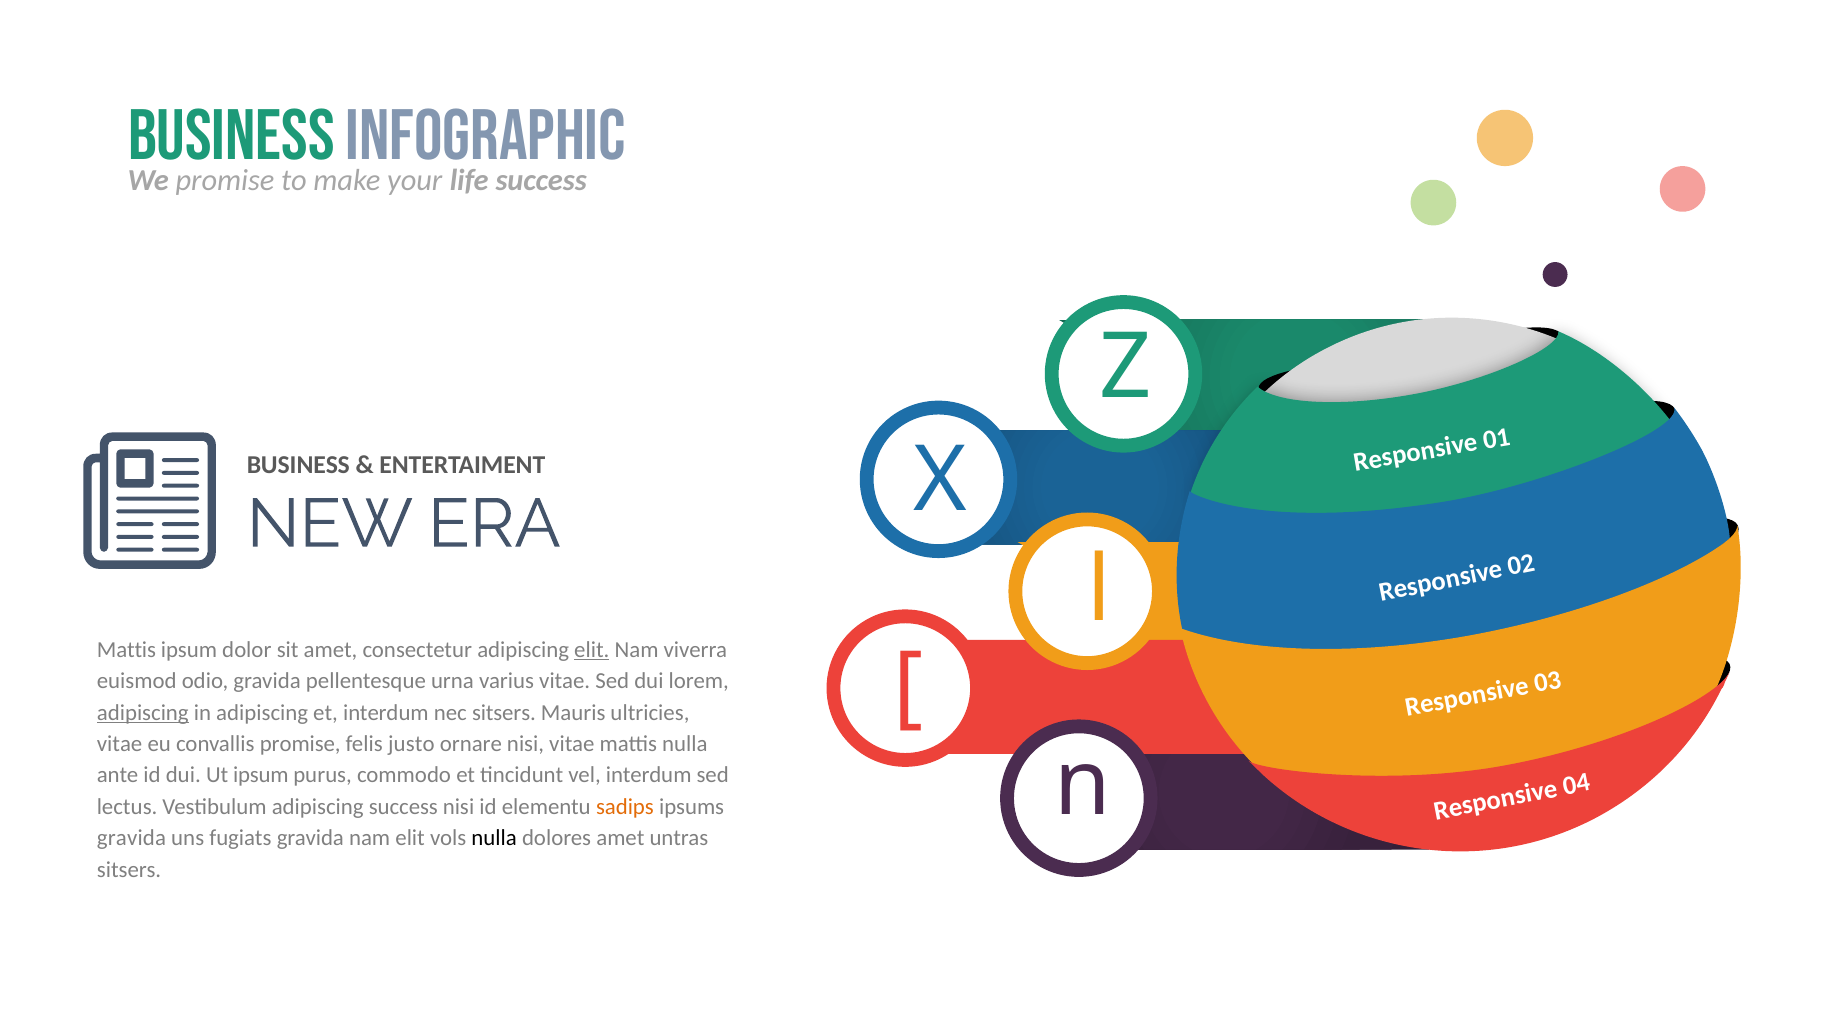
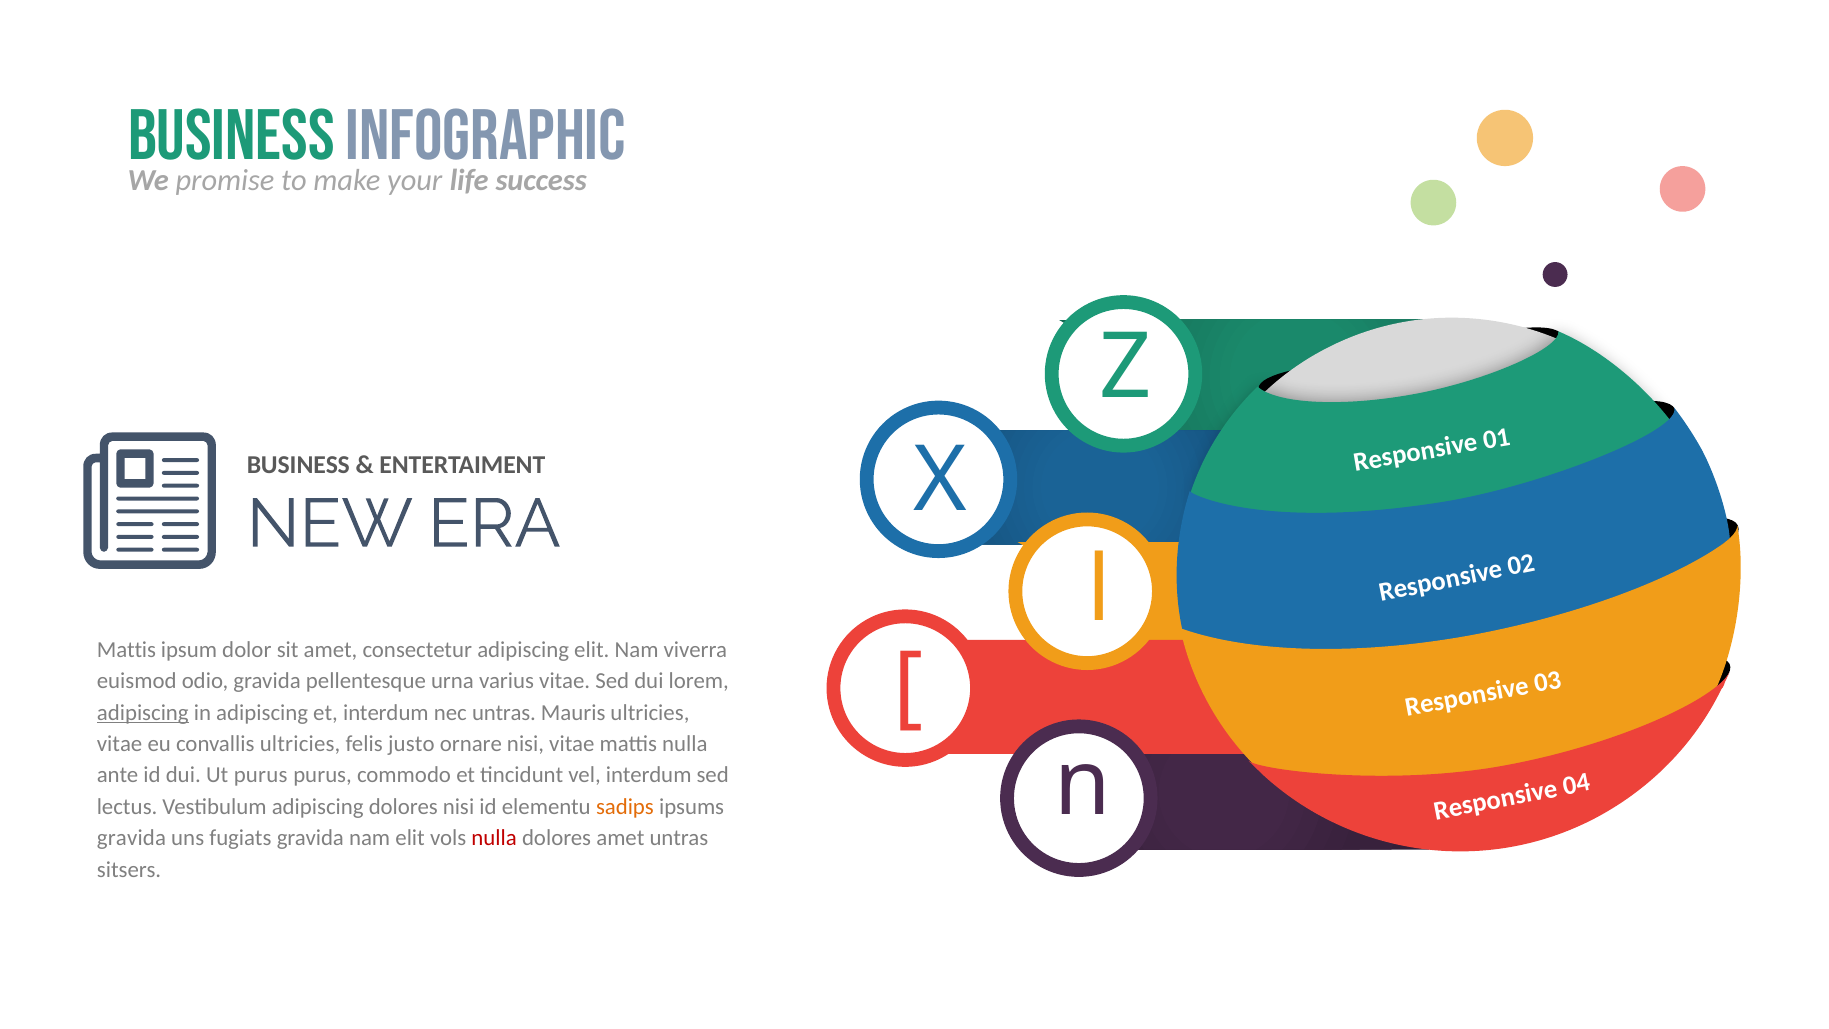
elit at (592, 650) underline: present -> none
nec sitsers: sitsers -> untras
convallis promise: promise -> ultricies
Ut ipsum: ipsum -> purus
adipiscing success: success -> dolores
nulla at (494, 838) colour: black -> red
